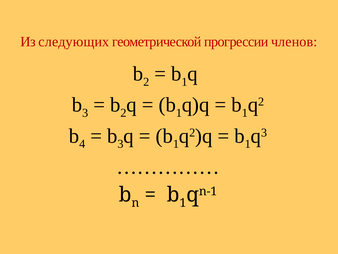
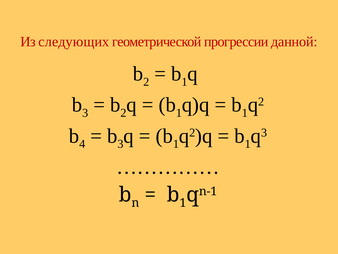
членов: членов -> данной
